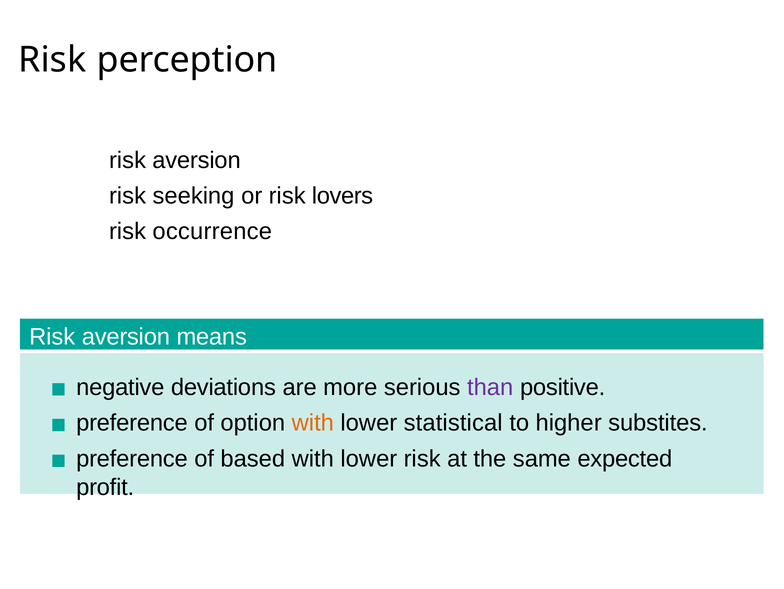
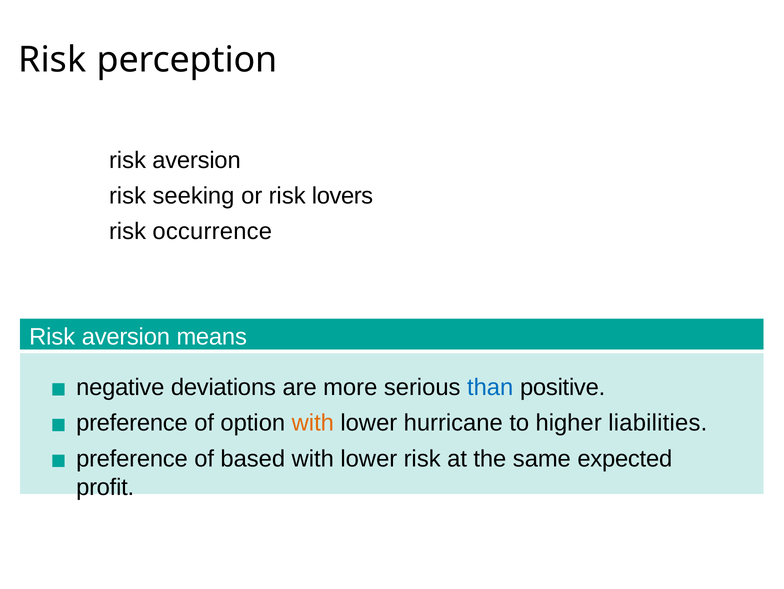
than colour: purple -> blue
statistical: statistical -> hurricane
substites: substites -> liabilities
